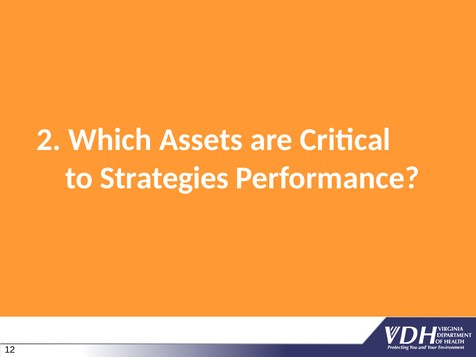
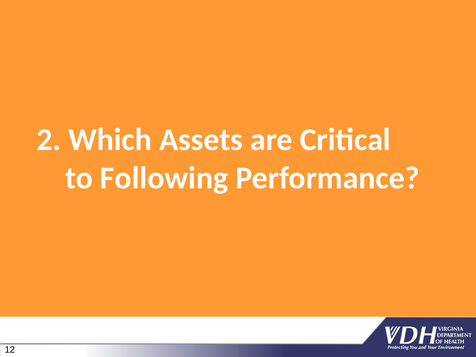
Strategies: Strategies -> Following
